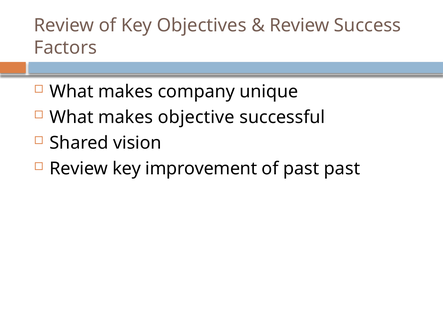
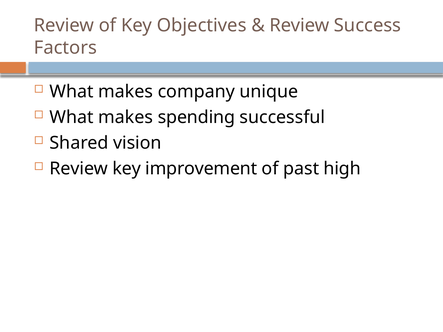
objective: objective -> spending
past past: past -> high
